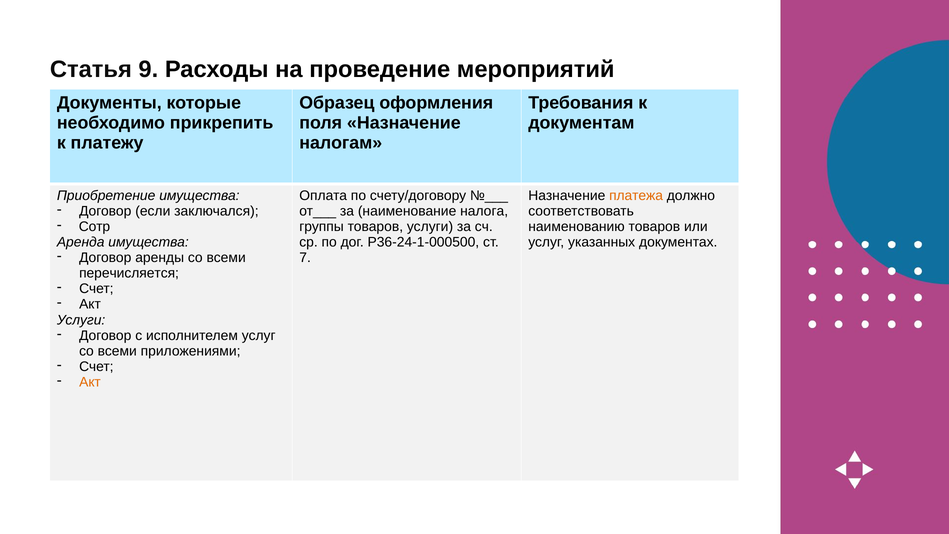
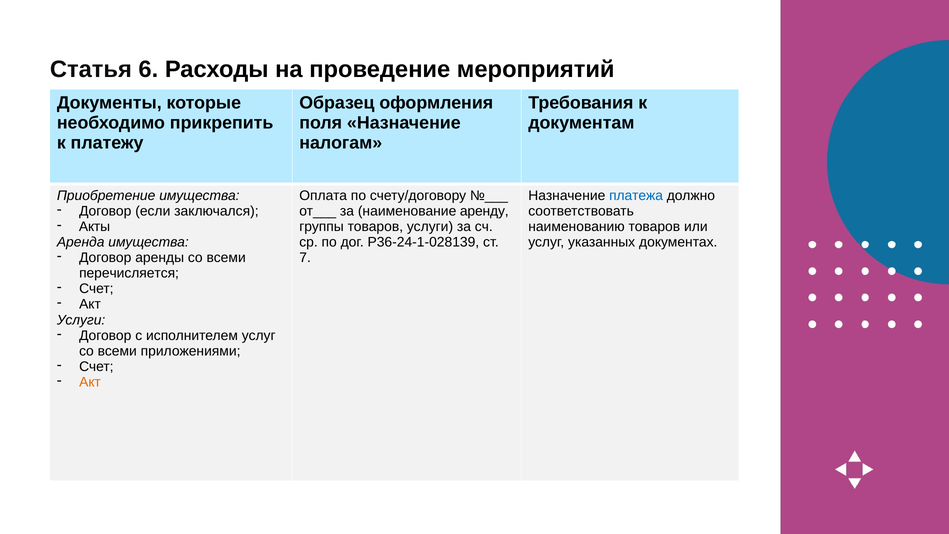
9: 9 -> 6
платежа colour: orange -> blue
налога: налога -> аренду
Сотр: Сотр -> Акты
Р36-24-1-000500: Р36-24-1-000500 -> Р36-24-1-028139
